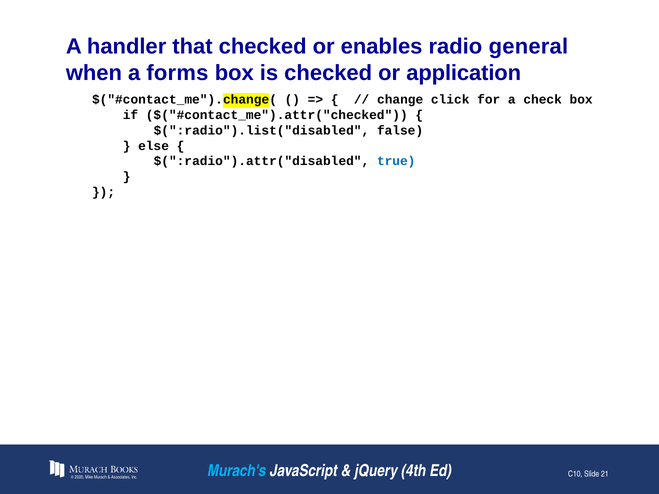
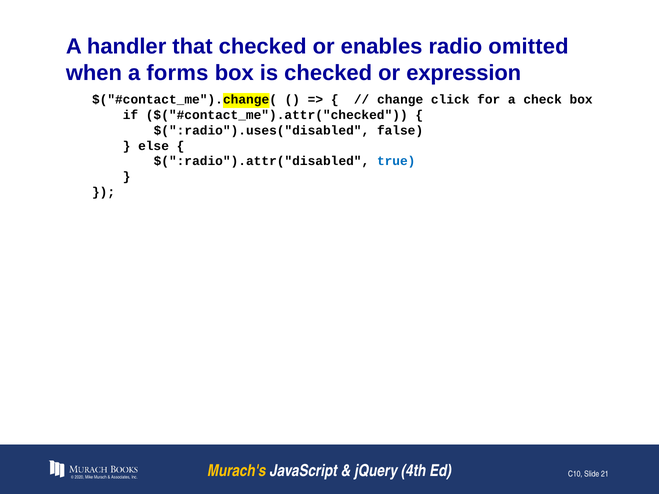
general: general -> omitted
application: application -> expression
$(":radio").list("disabled: $(":radio").list("disabled -> $(":radio").uses("disabled
Murach's colour: light blue -> yellow
